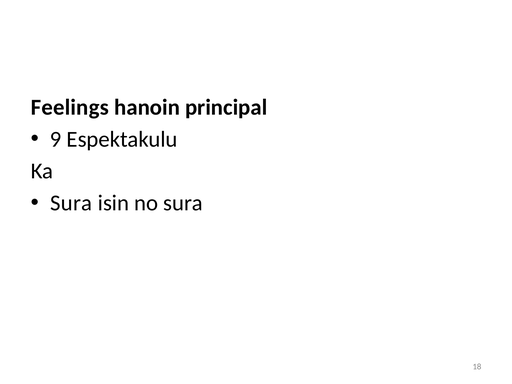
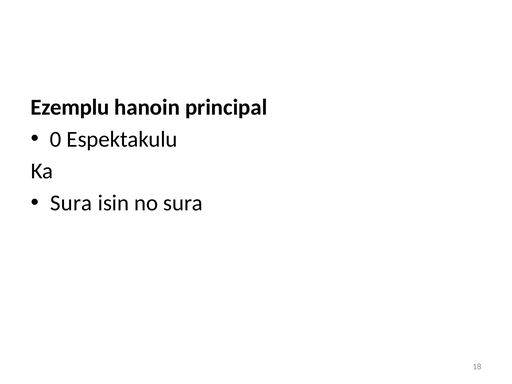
Feelings: Feelings -> Ezemplu
9: 9 -> 0
